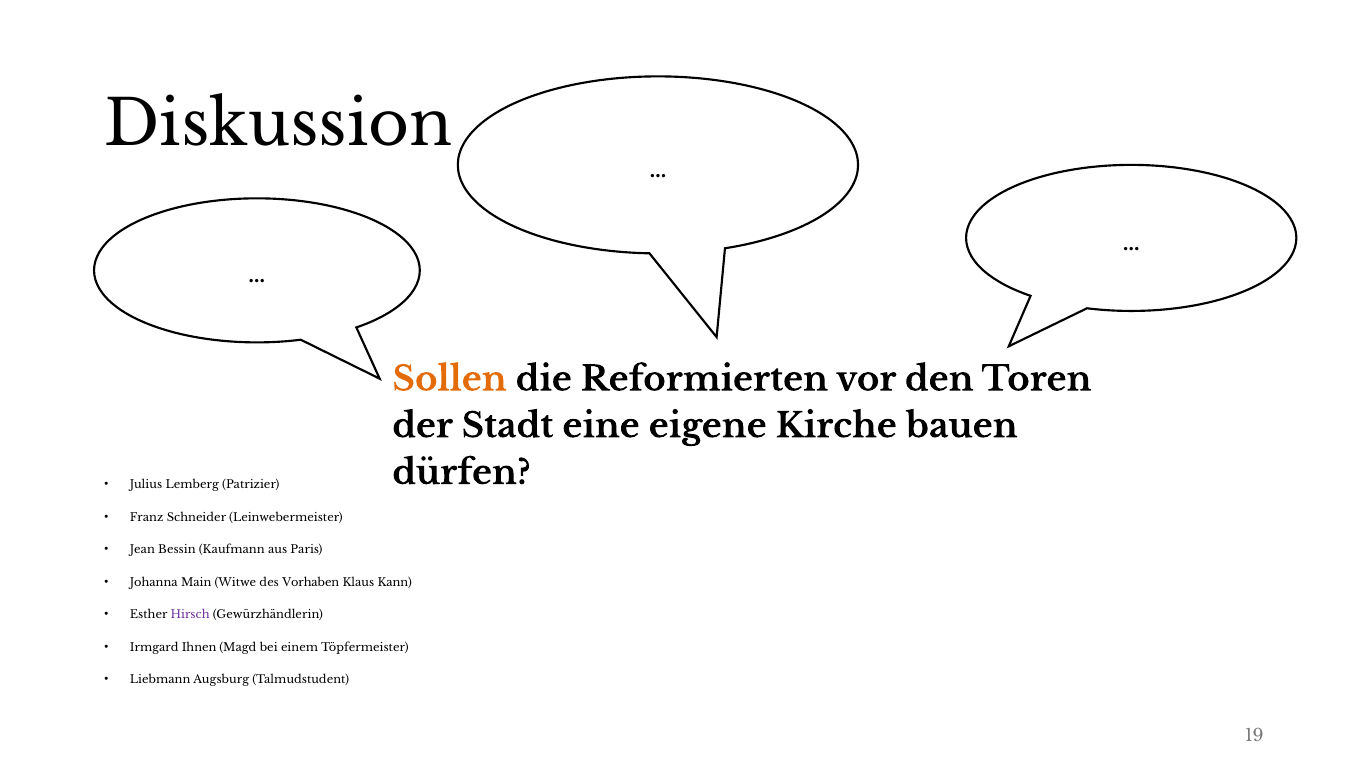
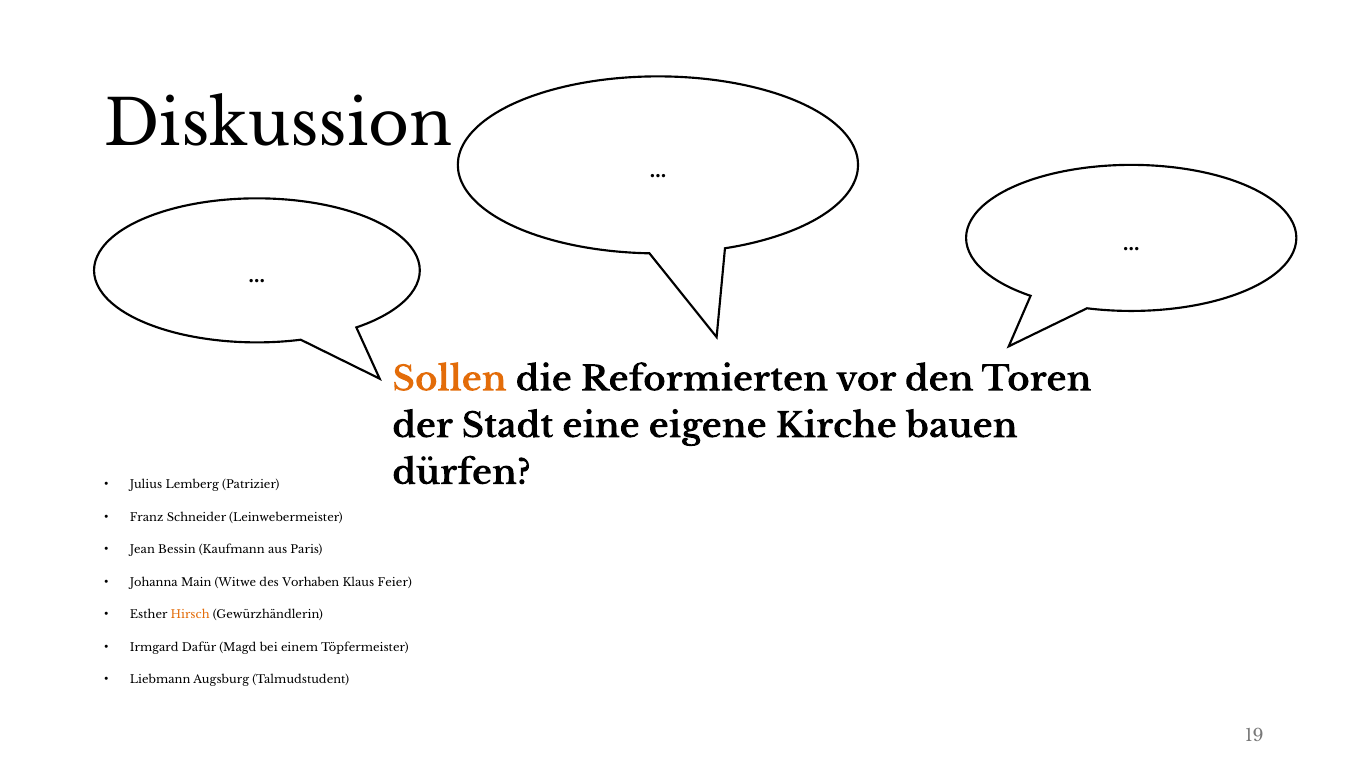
Kann: Kann -> Feier
Hirsch colour: purple -> orange
Ihnen: Ihnen -> Dafür
